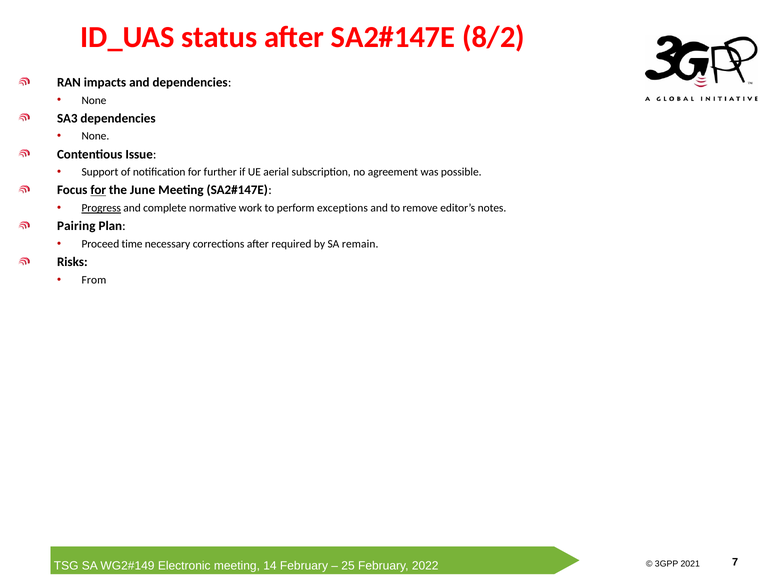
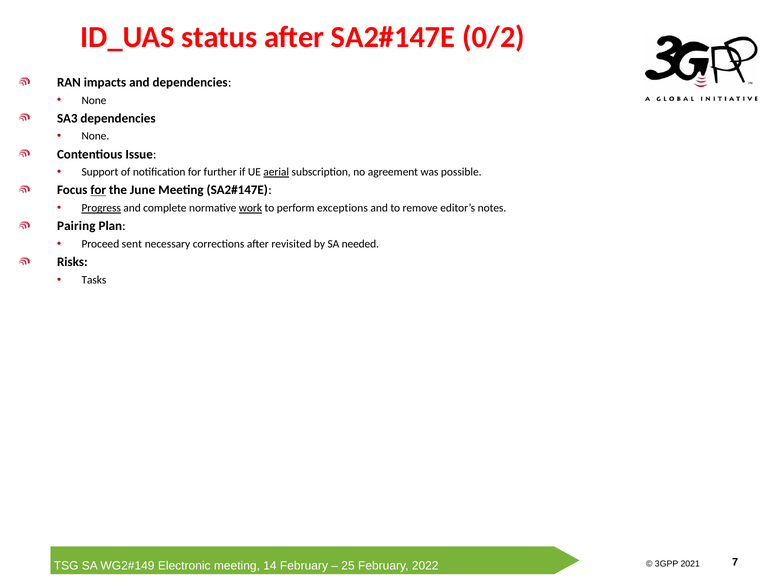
8/2: 8/2 -> 0/2
aerial underline: none -> present
work underline: none -> present
time: time -> sent
required: required -> revisited
remain: remain -> needed
From: From -> Tasks
